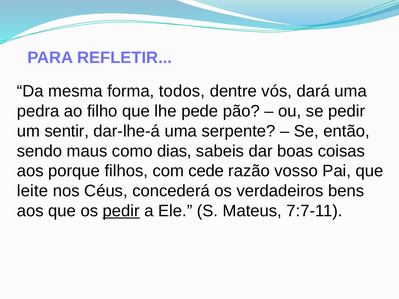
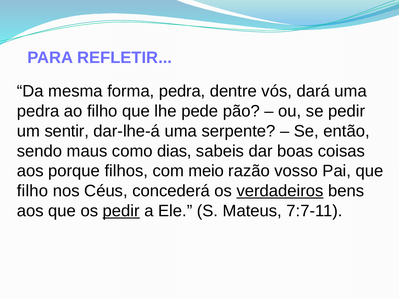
forma todos: todos -> pedra
cede: cede -> meio
leite at (32, 191): leite -> filho
verdadeiros underline: none -> present
